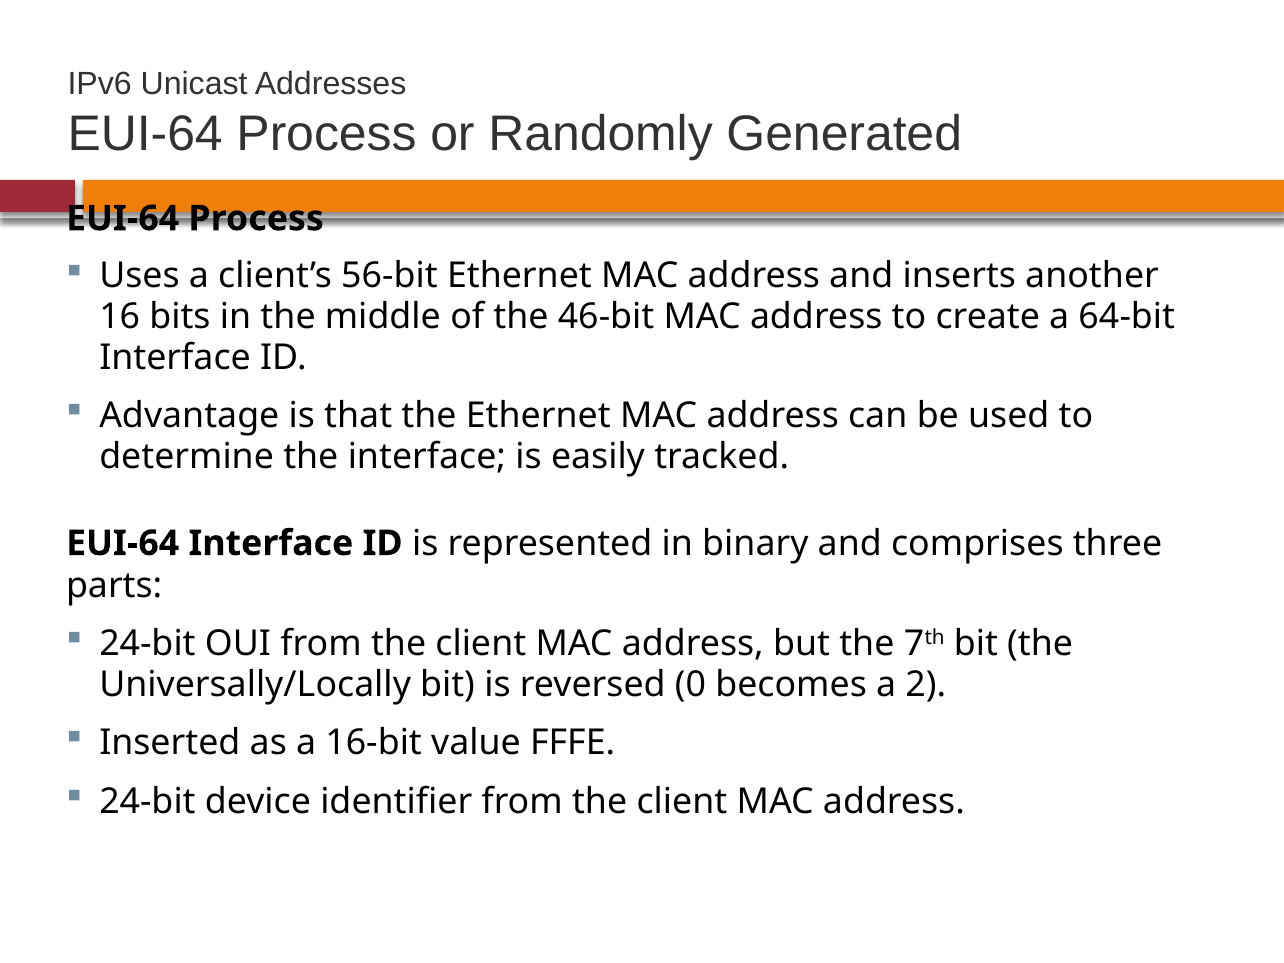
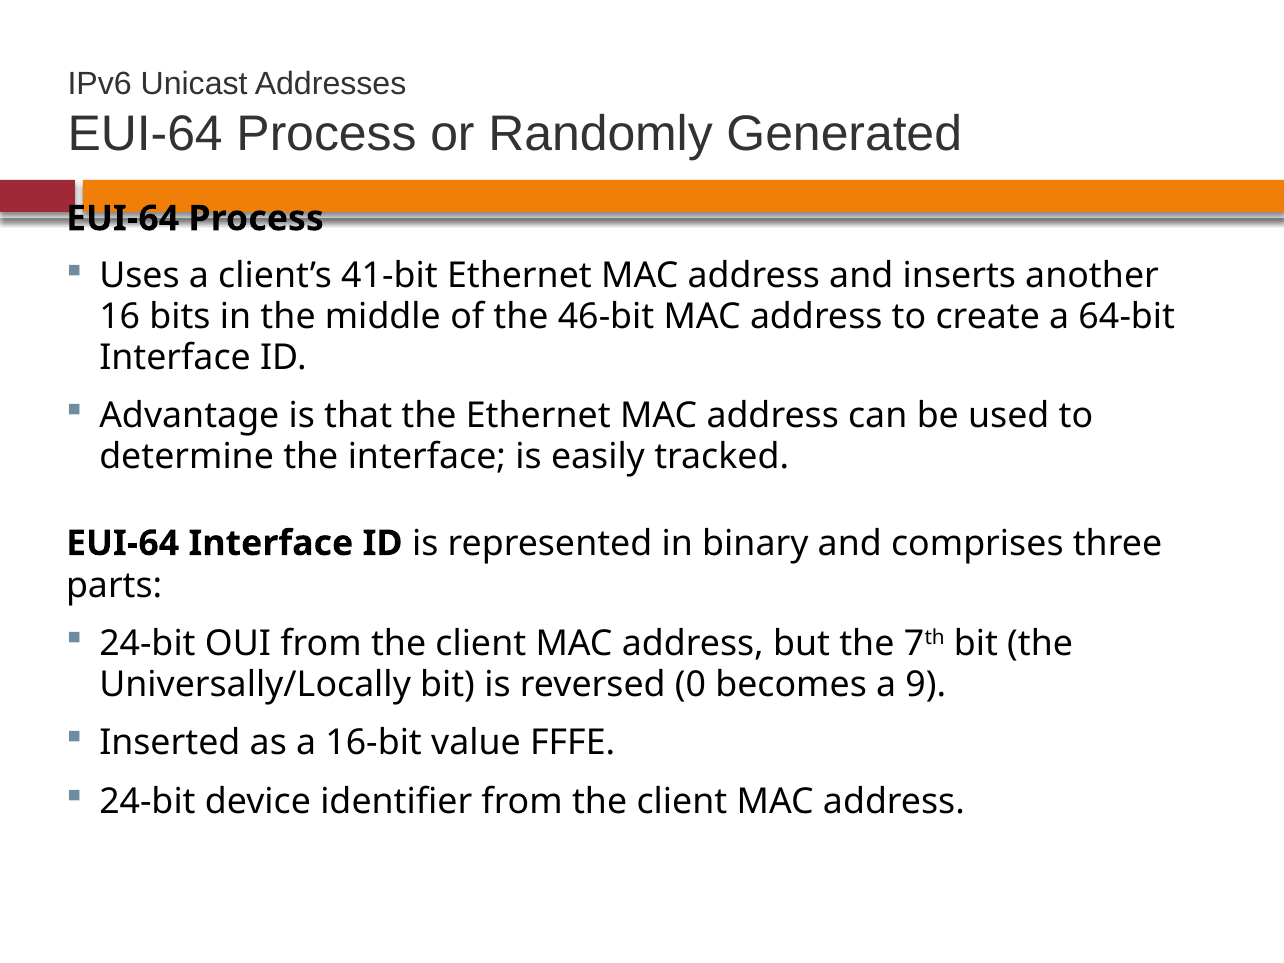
56-bit: 56-bit -> 41-bit
2: 2 -> 9
